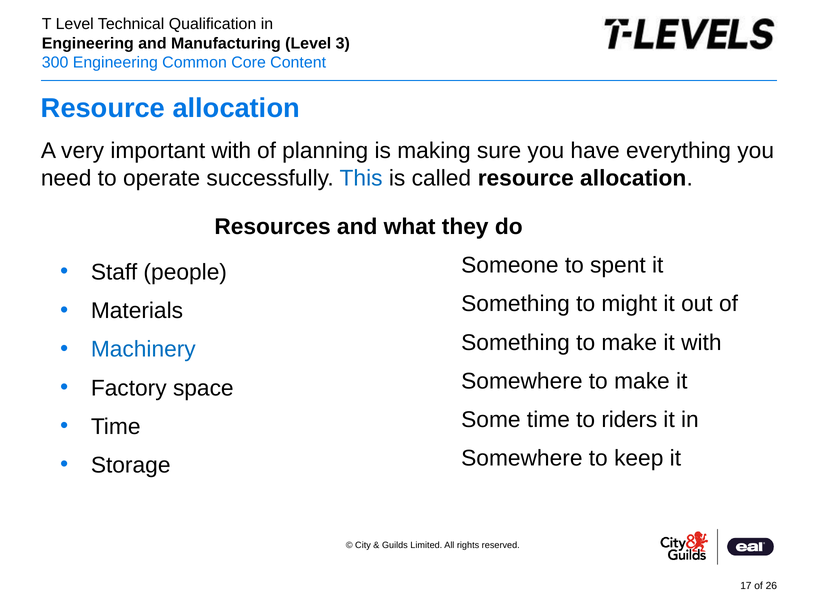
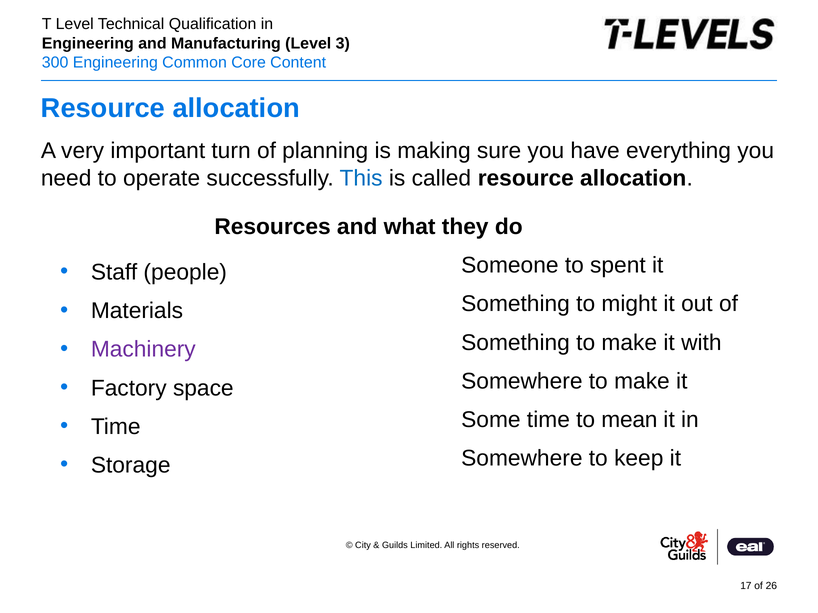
important with: with -> turn
Machinery colour: blue -> purple
riders: riders -> mean
